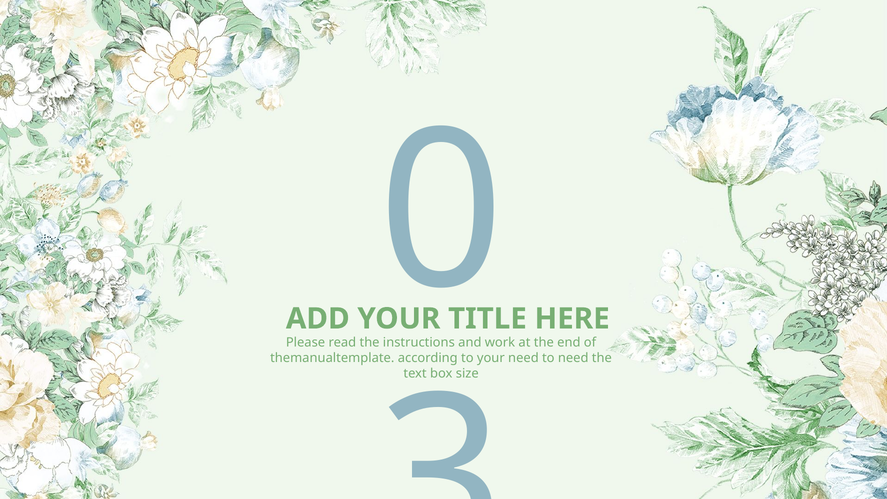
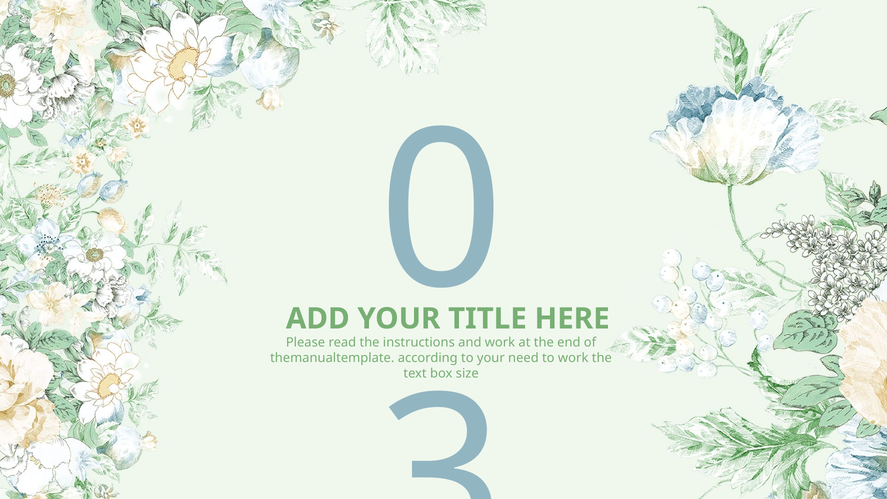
to need: need -> work
